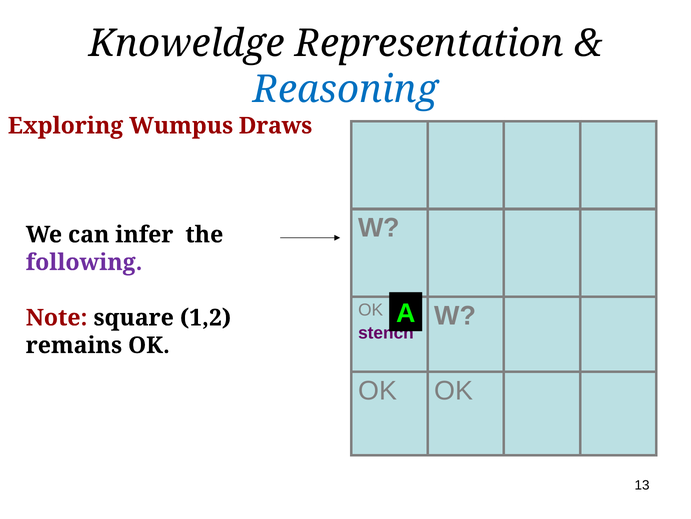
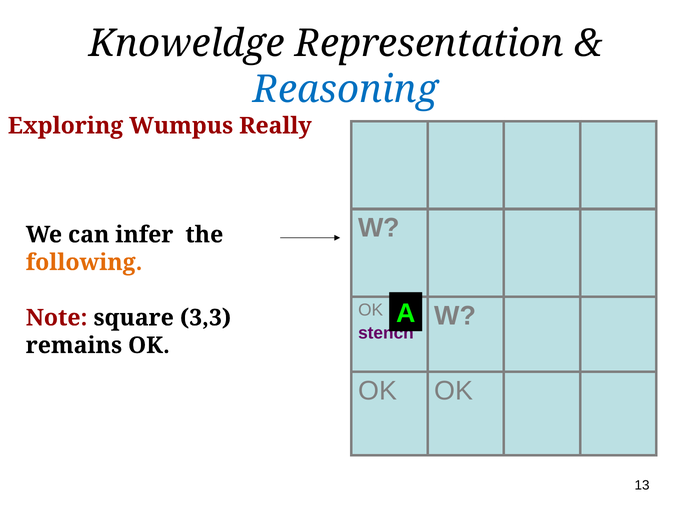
Draws: Draws -> Really
following colour: purple -> orange
1,2: 1,2 -> 3,3
